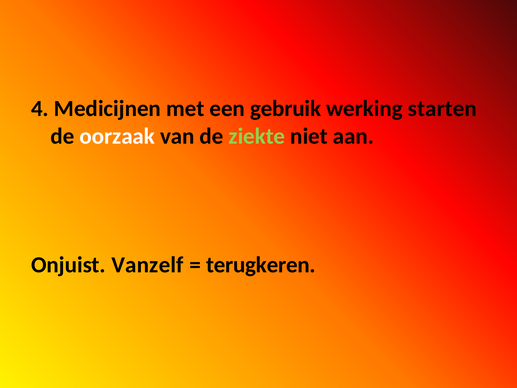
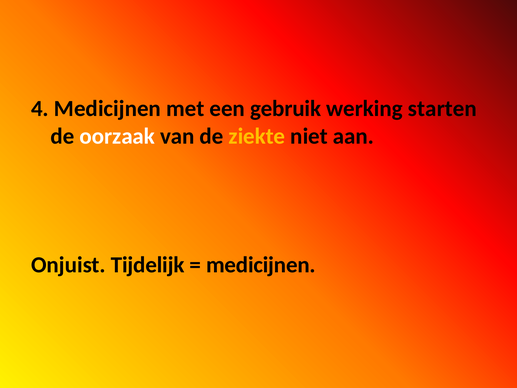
ziekte colour: light green -> yellow
Vanzelf: Vanzelf -> Tijdelijk
terugkeren at (261, 265): terugkeren -> medicijnen
